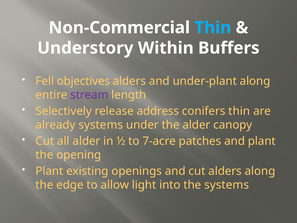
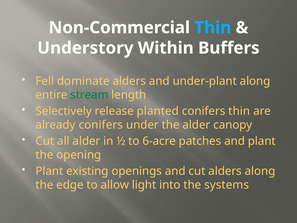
objectives: objectives -> dominate
stream colour: purple -> green
address: address -> planted
already systems: systems -> conifers
7-acre: 7-acre -> 6-acre
